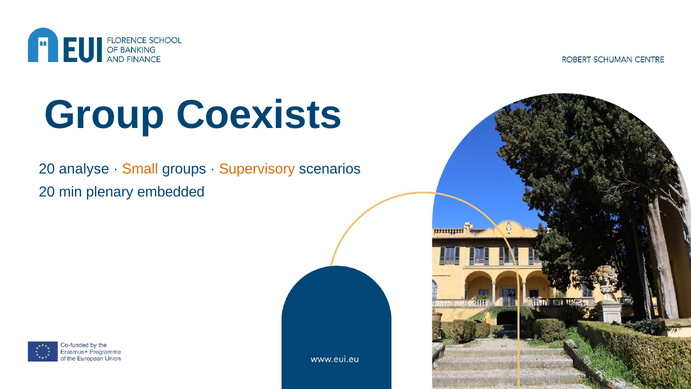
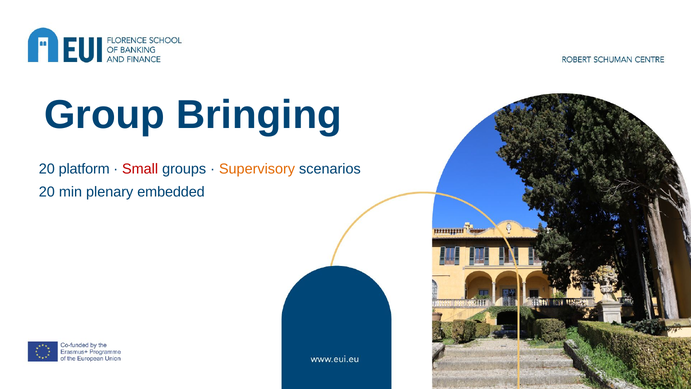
Coexists: Coexists -> Bringing
analyse: analyse -> platform
Small colour: orange -> red
